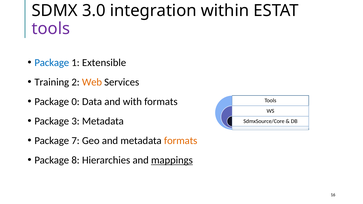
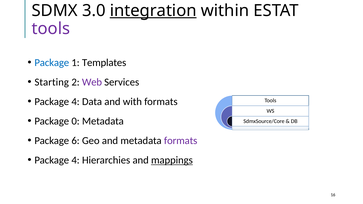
integration underline: none -> present
Extensible: Extensible -> Templates
Training: Training -> Starting
Web colour: orange -> purple
0 at (76, 102): 0 -> 4
3: 3 -> 0
7: 7 -> 6
formats at (181, 141) colour: orange -> purple
8 at (76, 160): 8 -> 4
